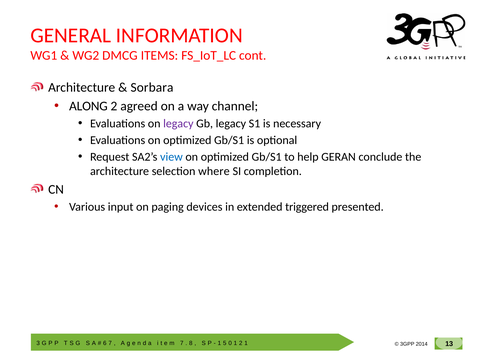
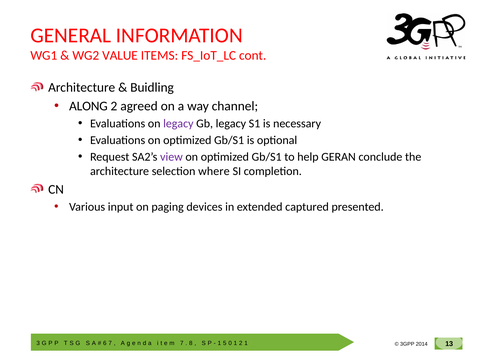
DMCG: DMCG -> VALUE
Sorbara: Sorbara -> Buidling
view colour: blue -> purple
triggered: triggered -> captured
